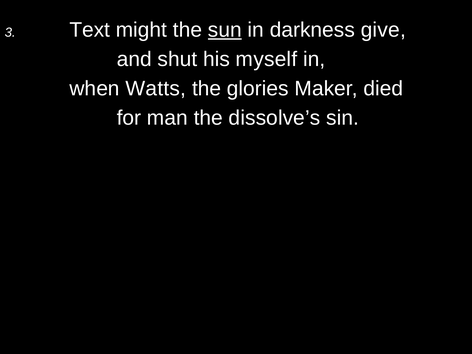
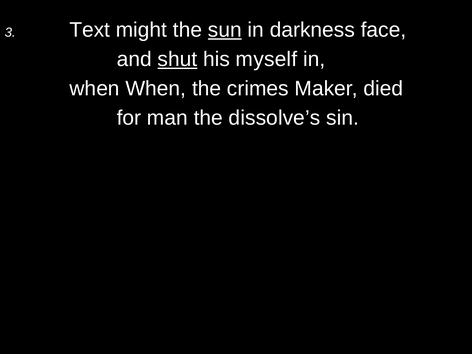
give: give -> face
shut underline: none -> present
when Watts: Watts -> When
glories: glories -> crimes
